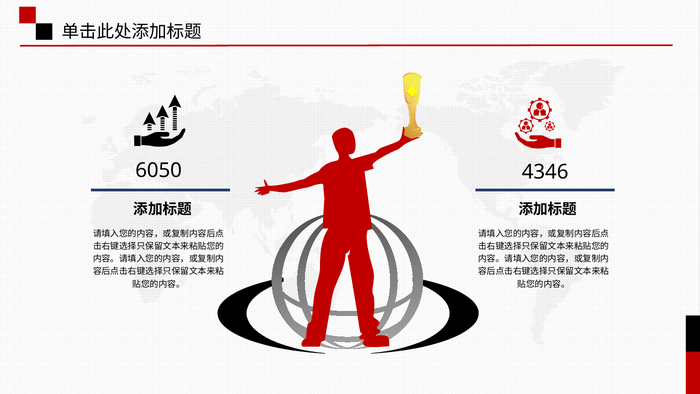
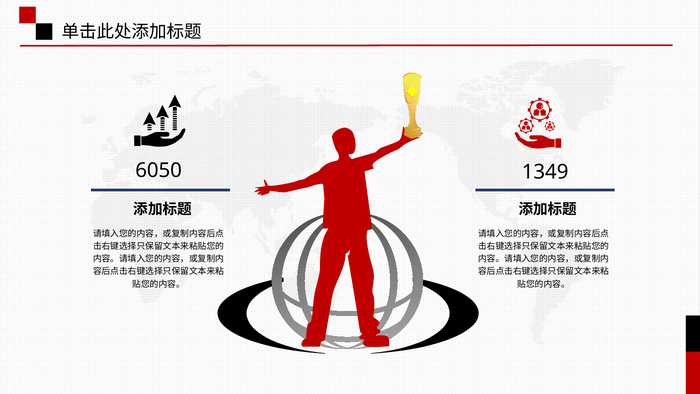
4346: 4346 -> 1349
